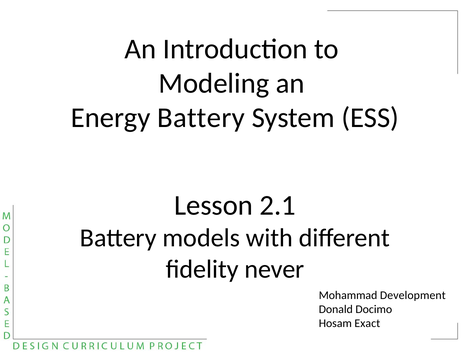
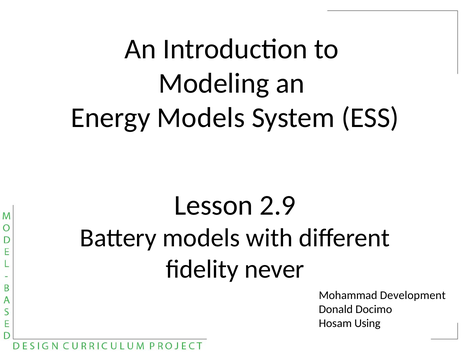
Energy Battery: Battery -> Models
2.1: 2.1 -> 2.9
Exact: Exact -> Using
